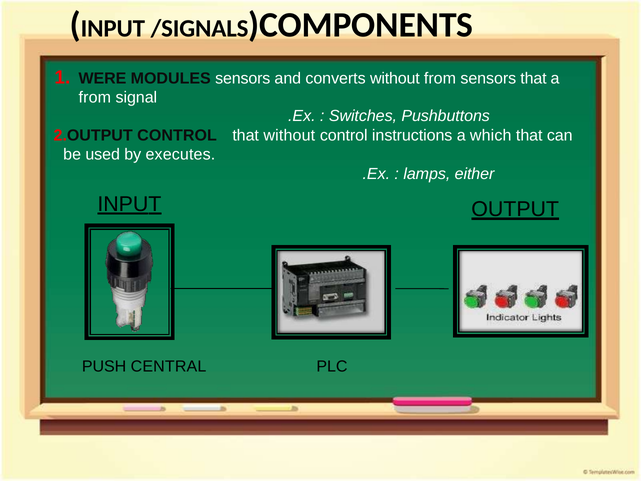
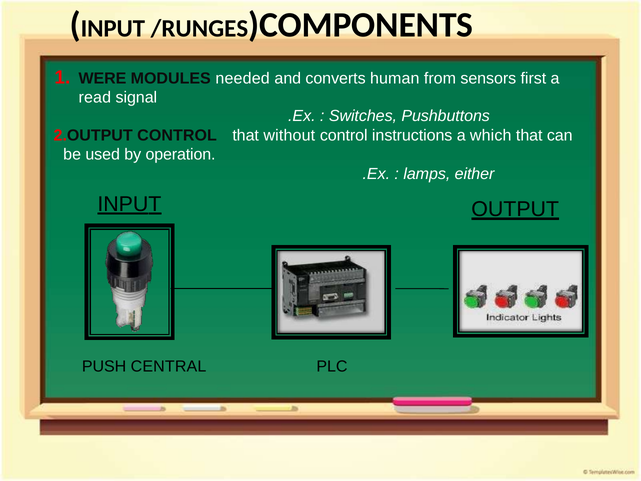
/SIGNALS: /SIGNALS -> /RUNGES
MODULES sensors: sensors -> needed
converts without: without -> human
sensors that: that -> first
from at (95, 97): from -> read
executes: executes -> operation
